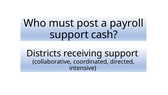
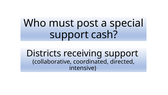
payroll: payroll -> special
